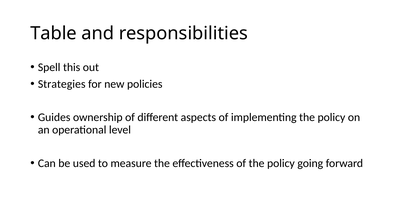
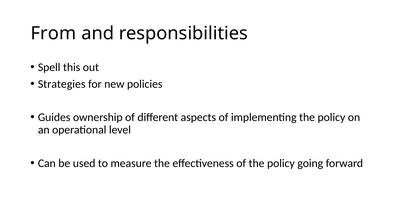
Table: Table -> From
